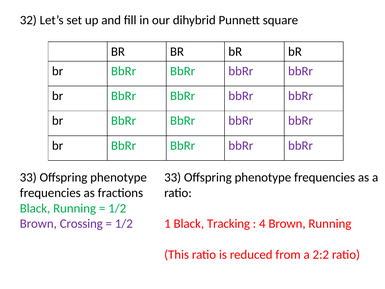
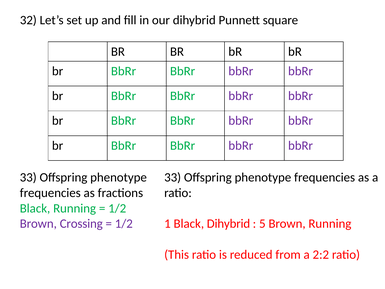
Black Tracking: Tracking -> Dihybrid
4: 4 -> 5
